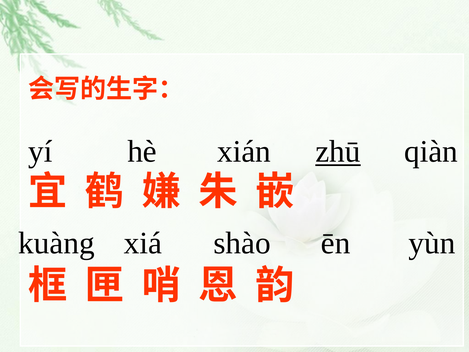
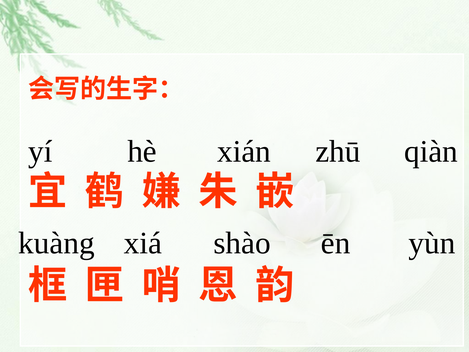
zhū underline: present -> none
